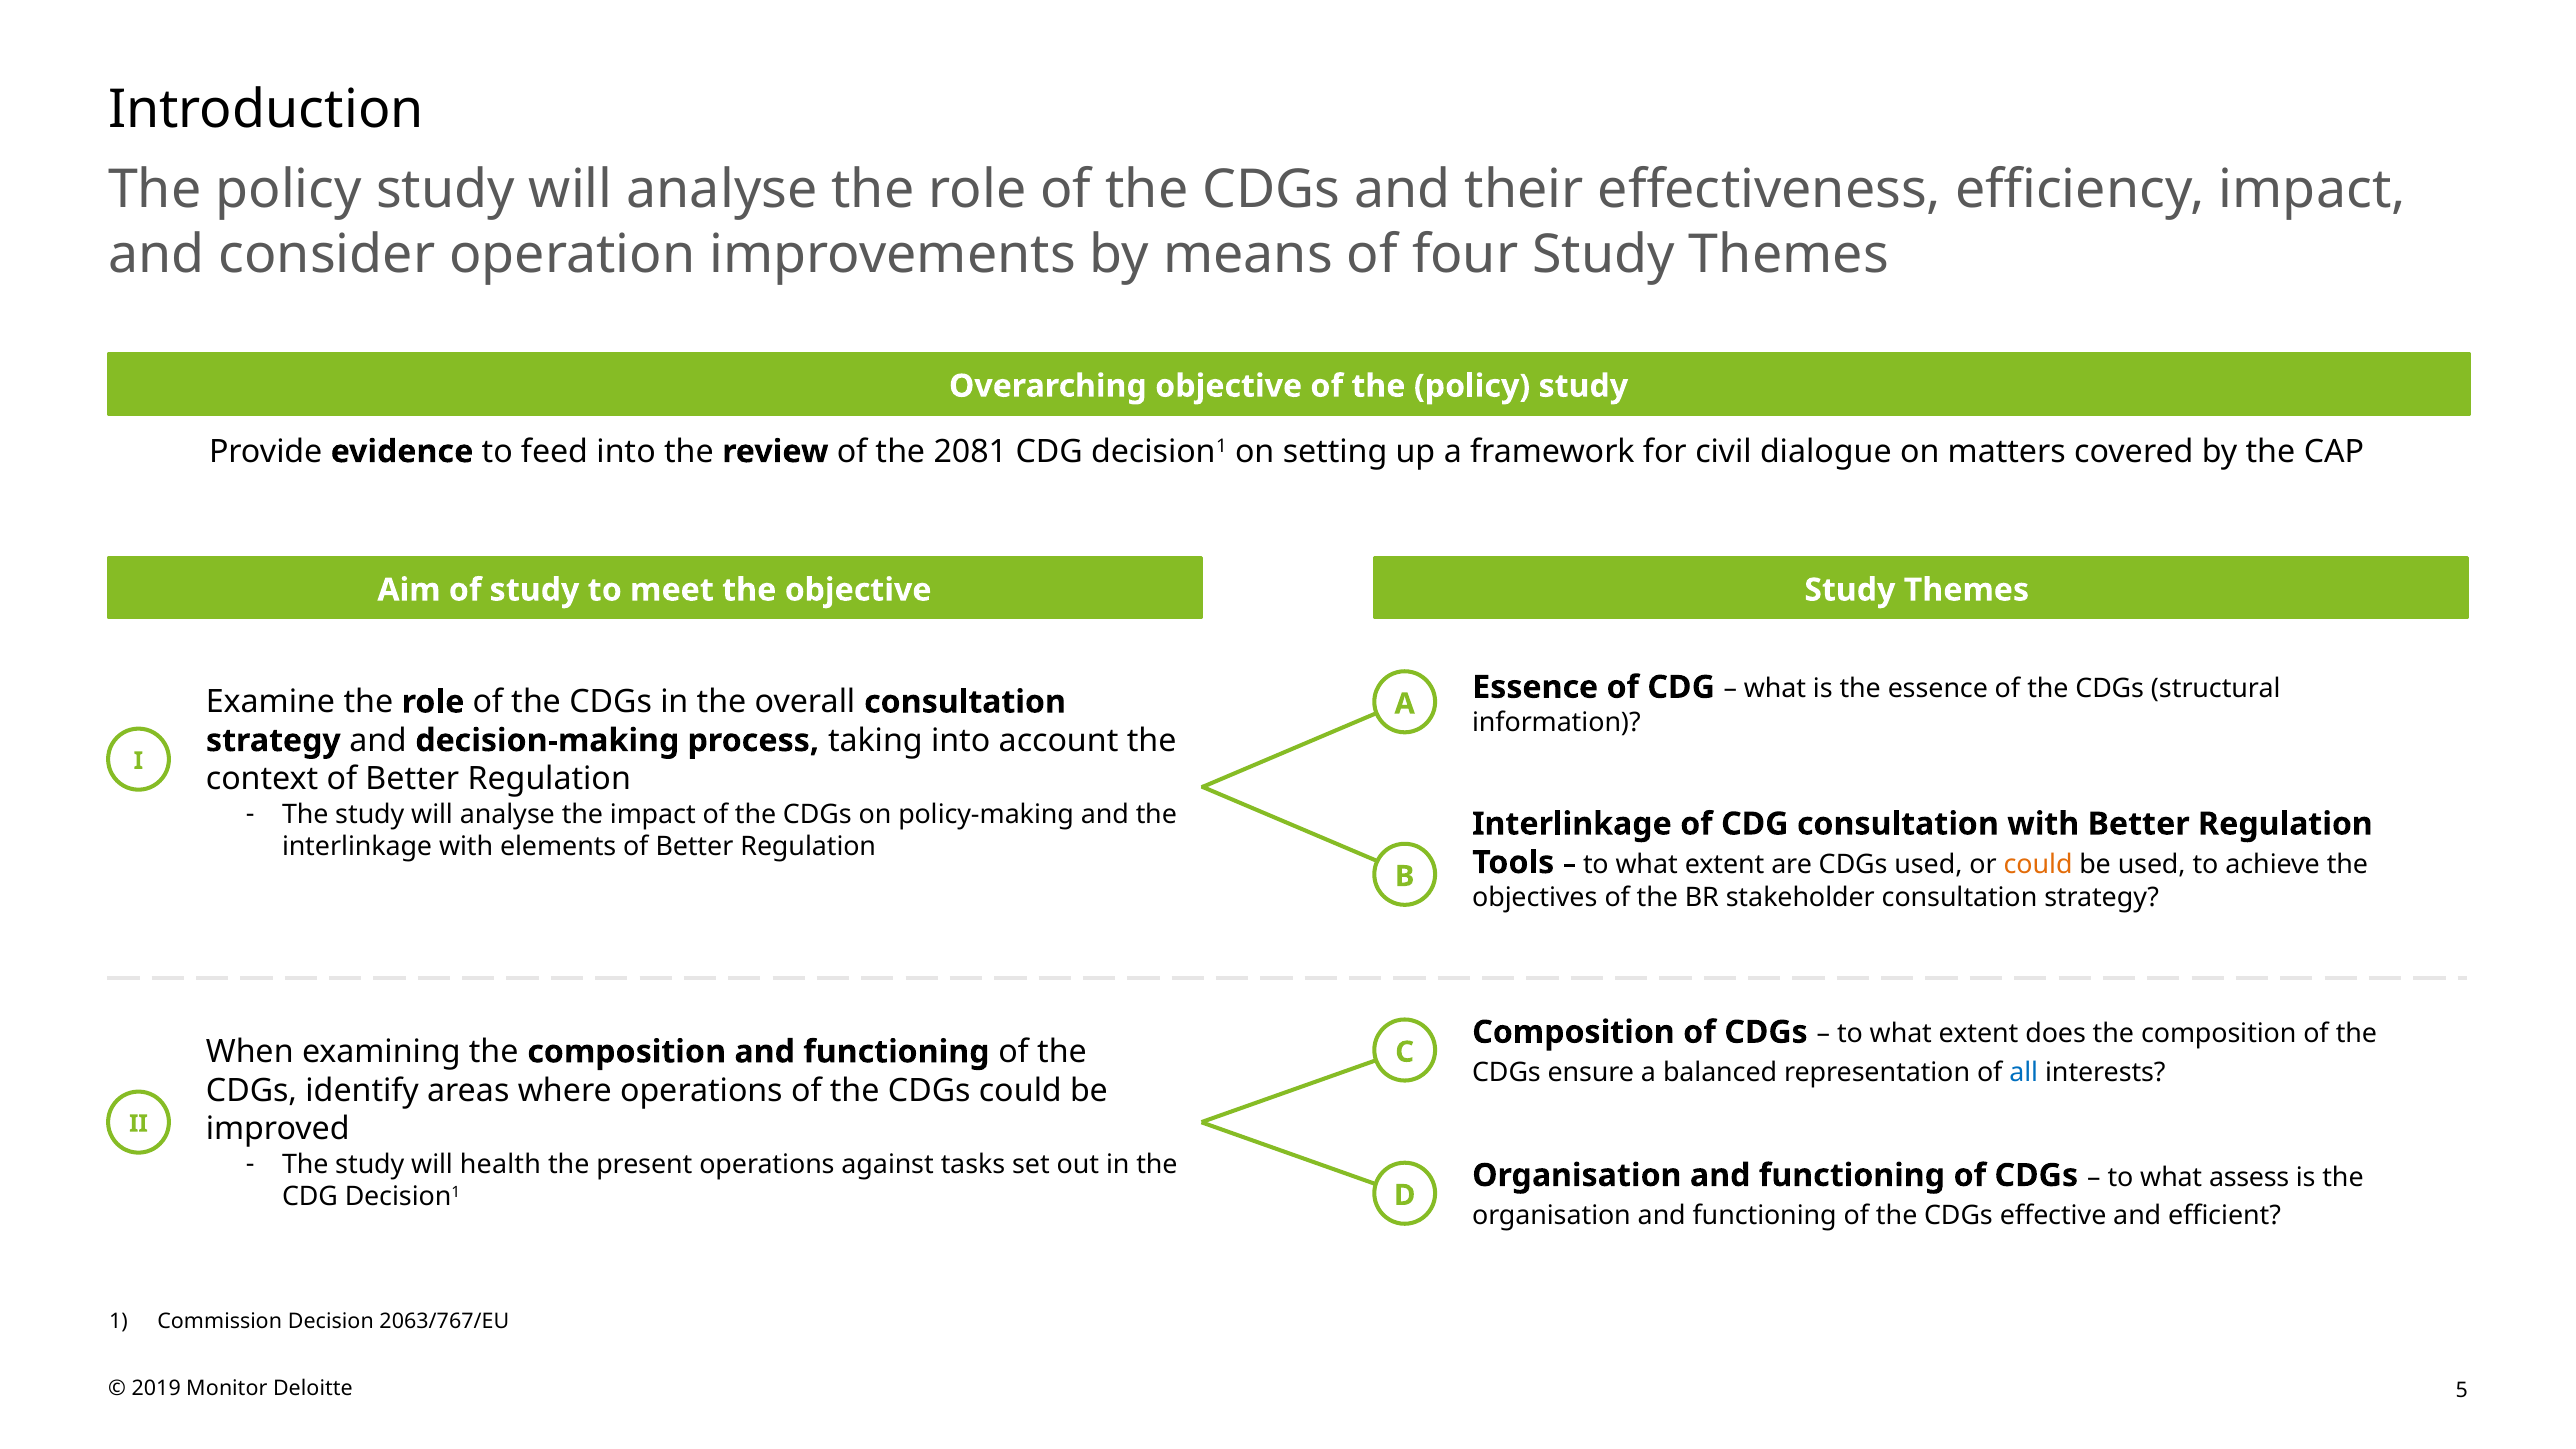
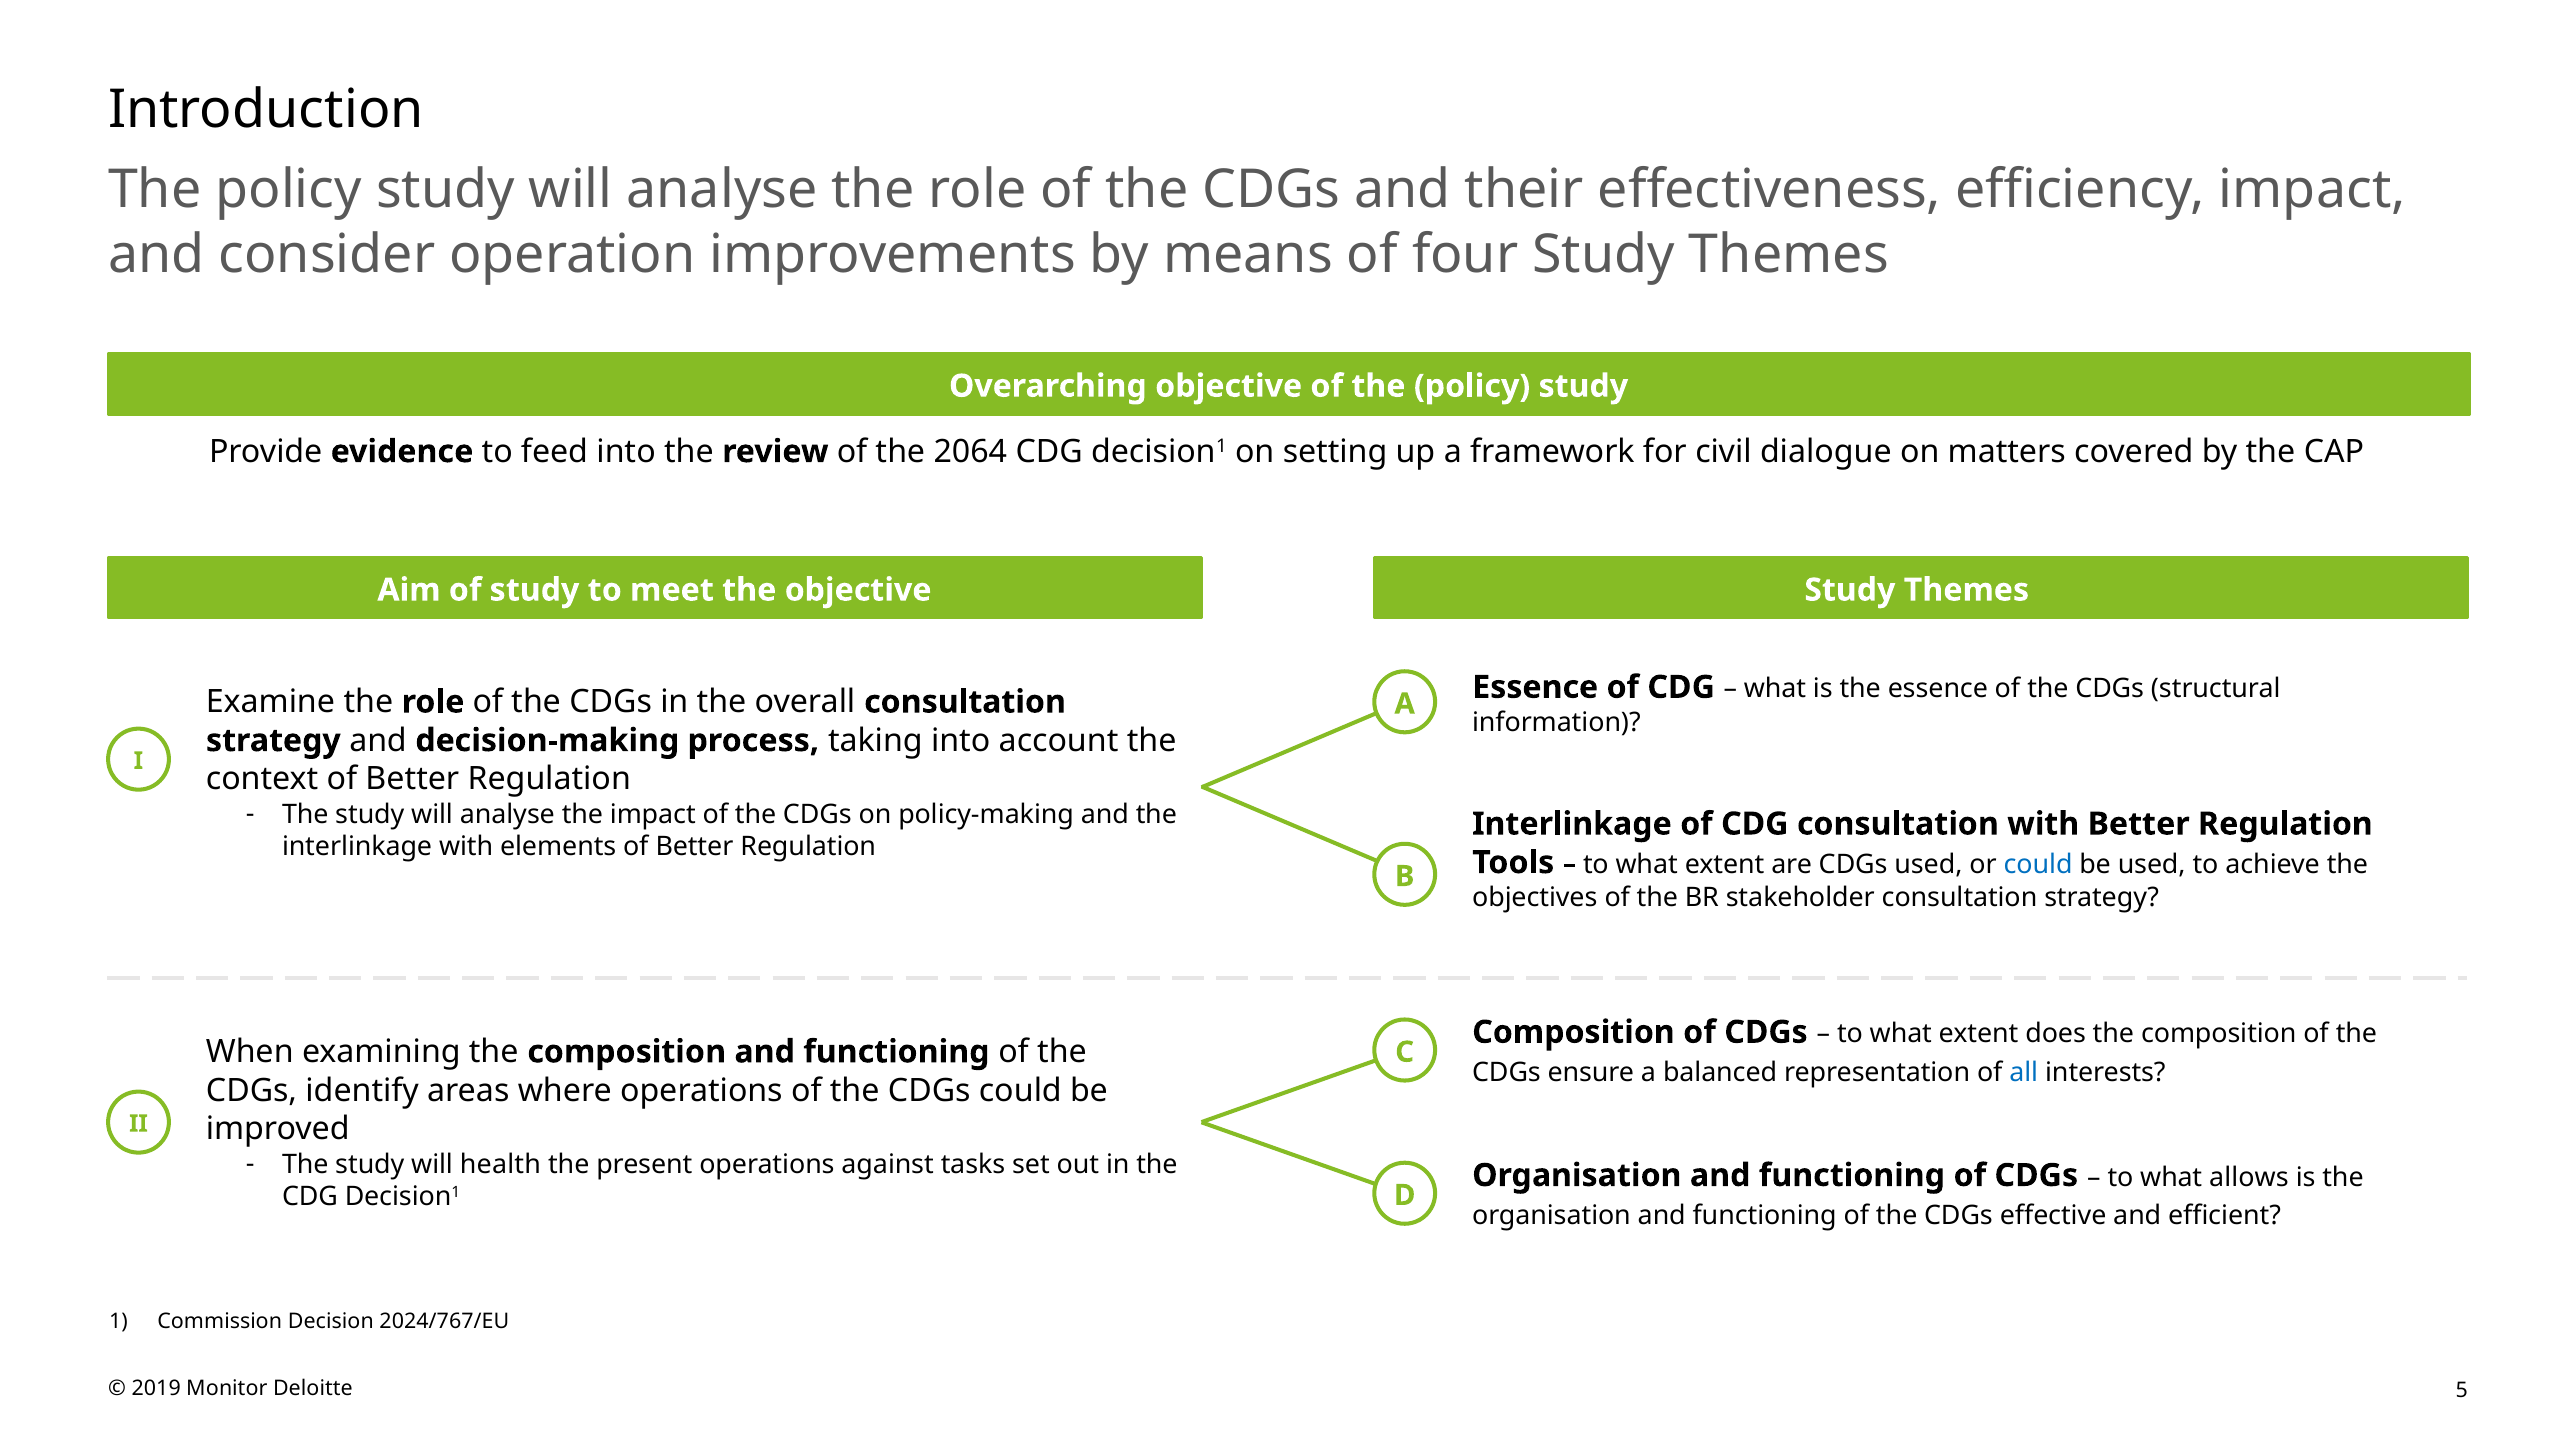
2081: 2081 -> 2064
could at (2038, 864) colour: orange -> blue
assess: assess -> allows
2063/767/EU: 2063/767/EU -> 2024/767/EU
